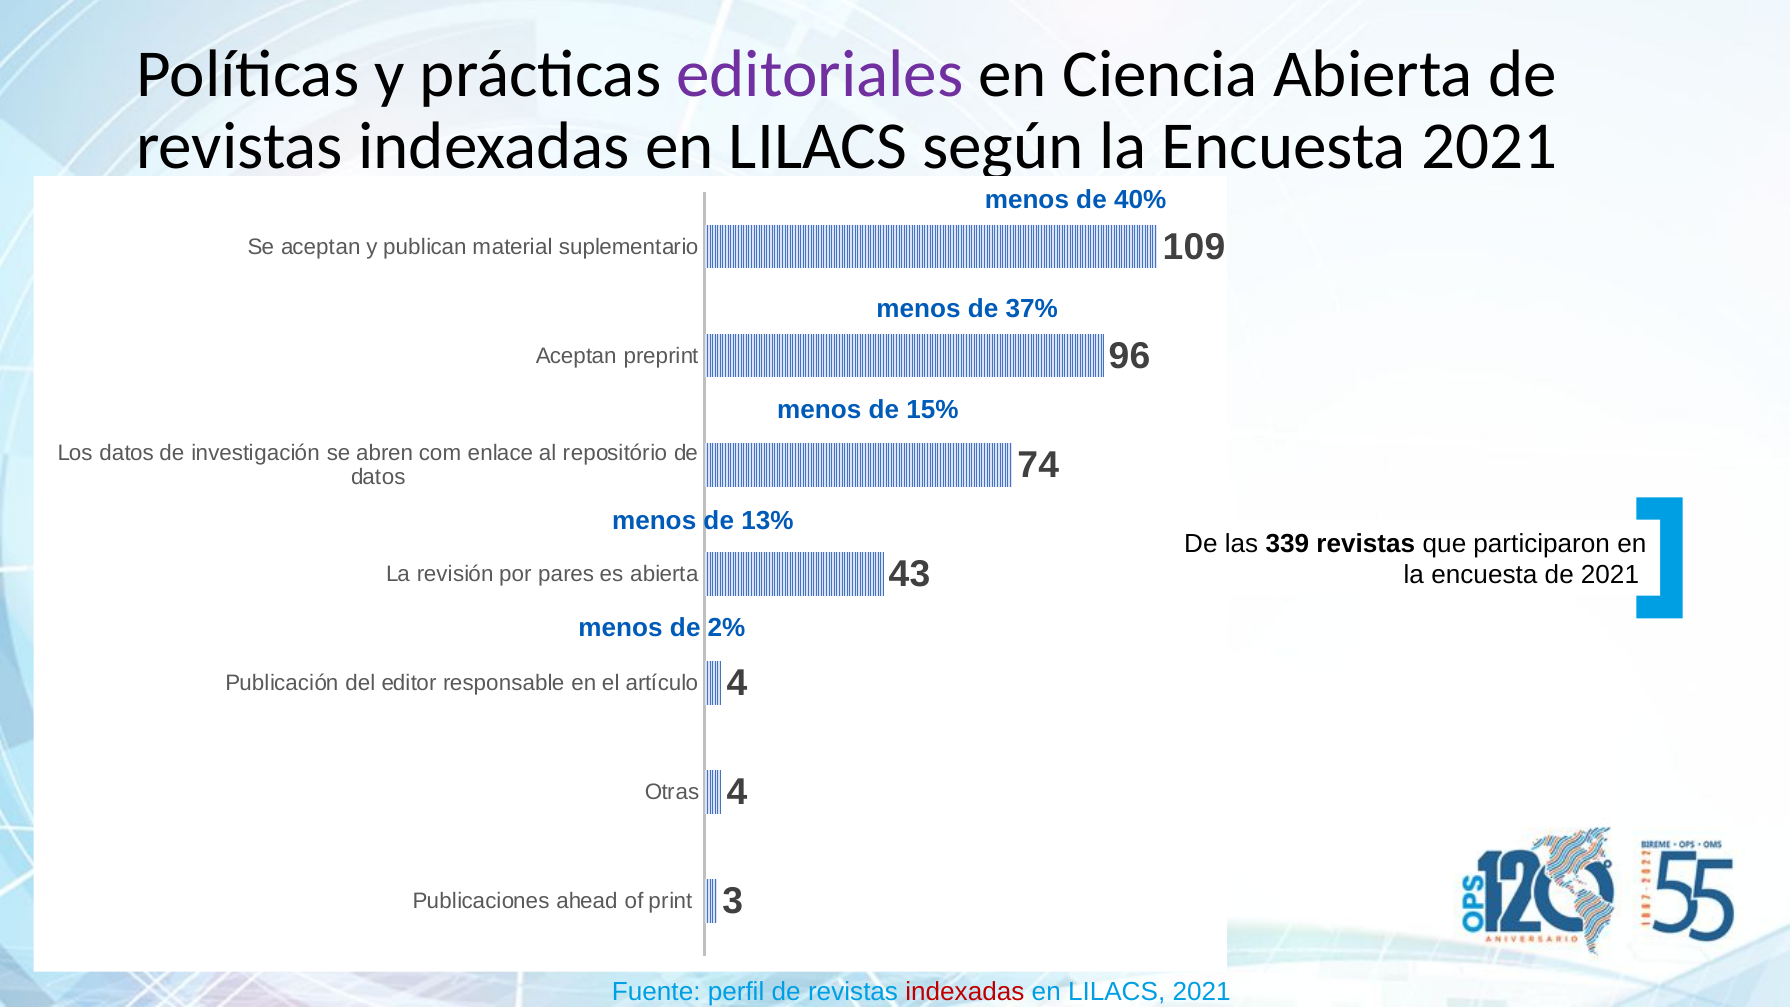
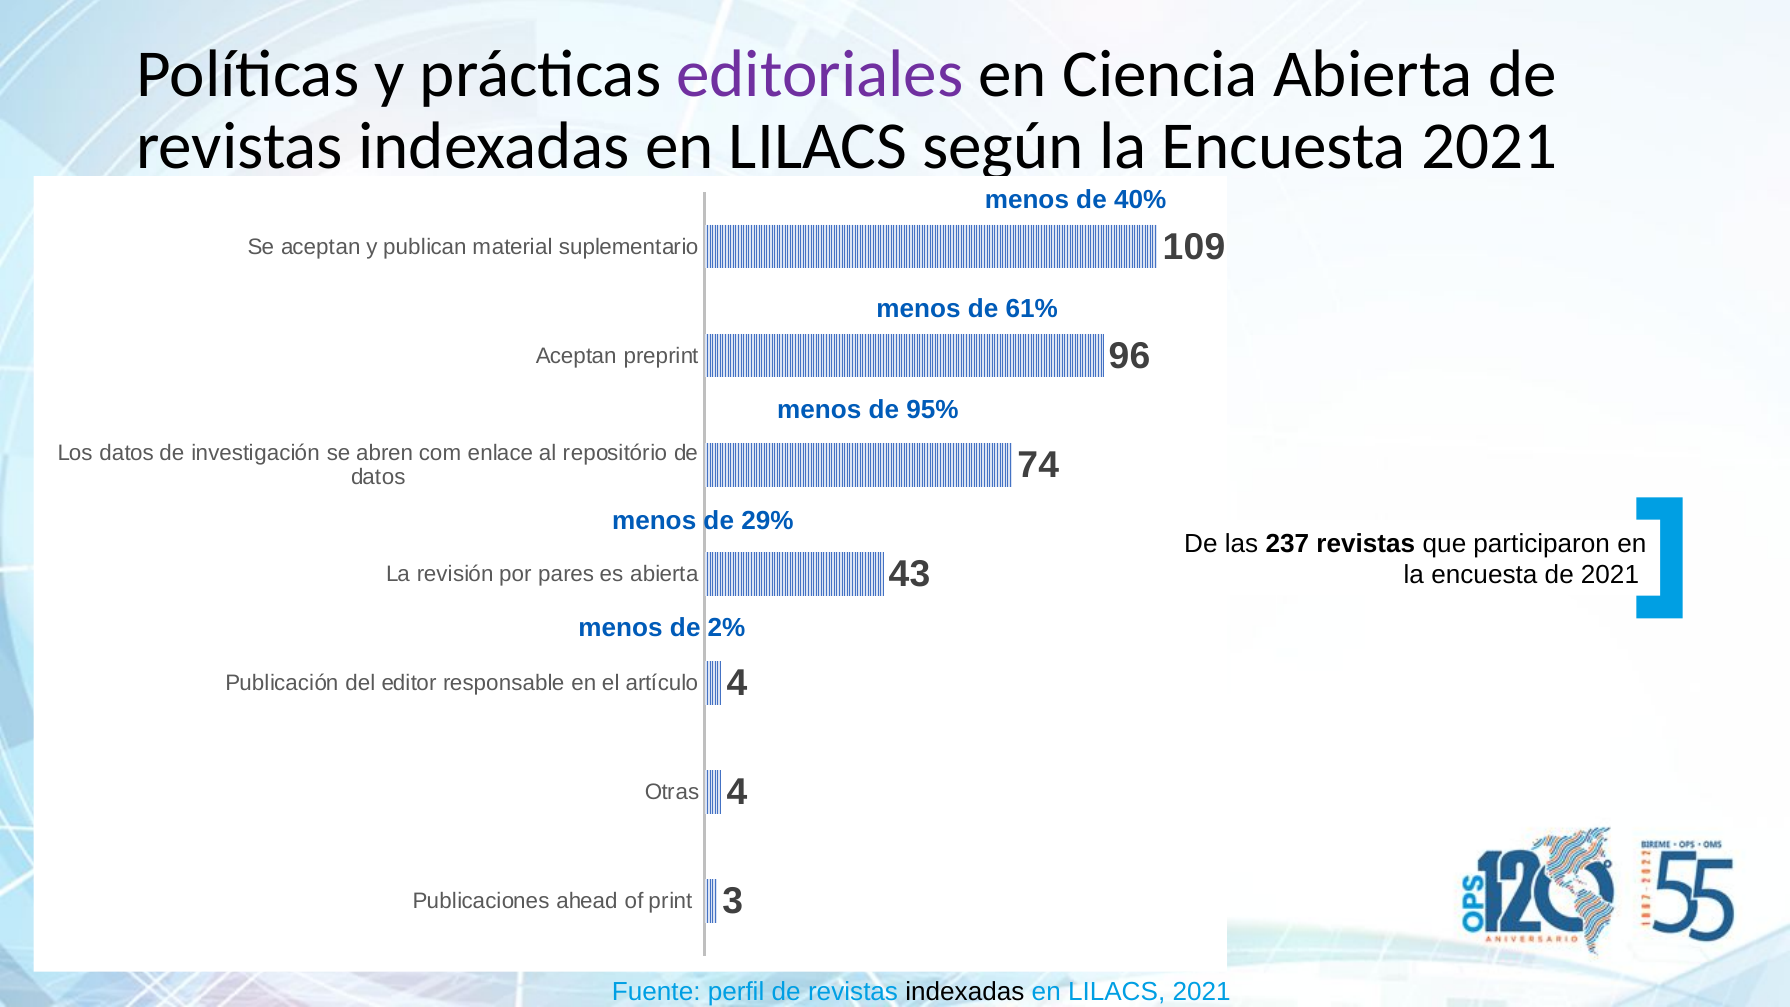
37%: 37% -> 61%
15%: 15% -> 95%
13%: 13% -> 29%
339: 339 -> 237
indexadas at (965, 992) colour: red -> black
